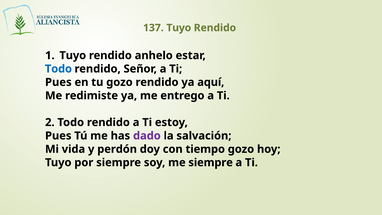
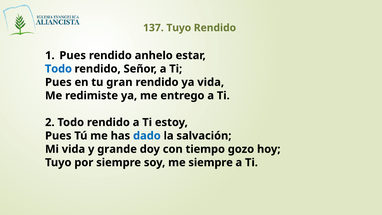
Tuyo at (73, 55): Tuyo -> Pues
tu gozo: gozo -> gran
ya aquí: aquí -> vida
dado colour: purple -> blue
perdón: perdón -> grande
